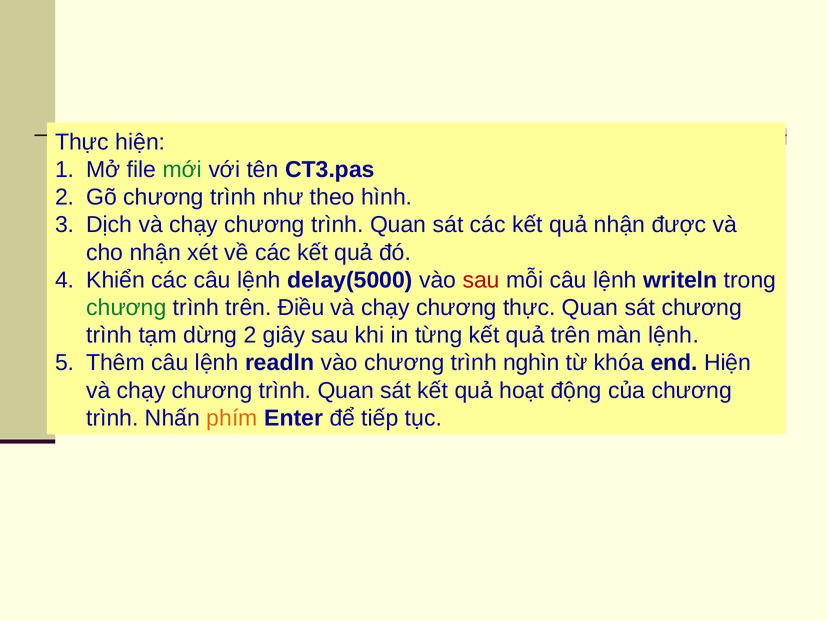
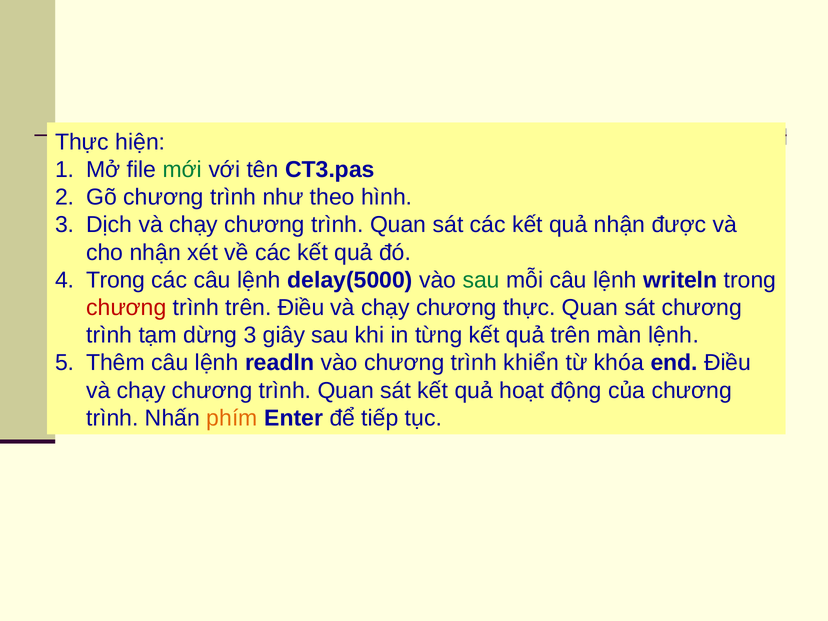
Khiển at (116, 280): Khiển -> Trong
sau at (481, 280) colour: red -> green
chương at (126, 308) colour: green -> red
dừng 2: 2 -> 3
nghìn: nghìn -> khiển
end Hiện: Hiện -> Điều
